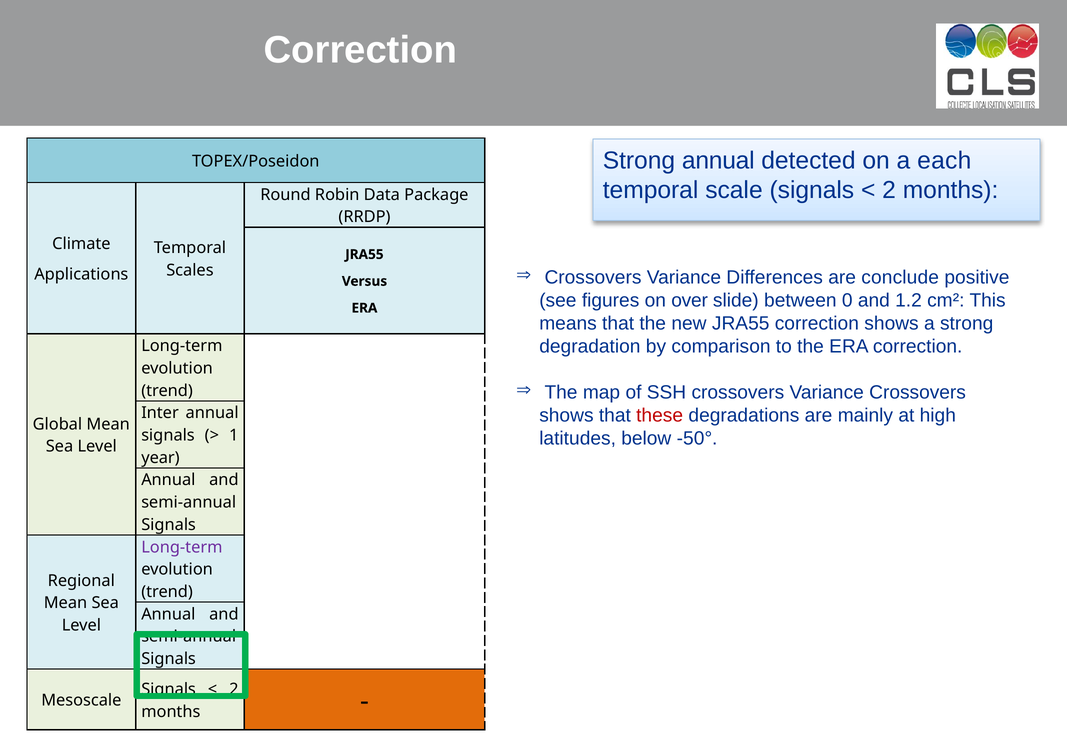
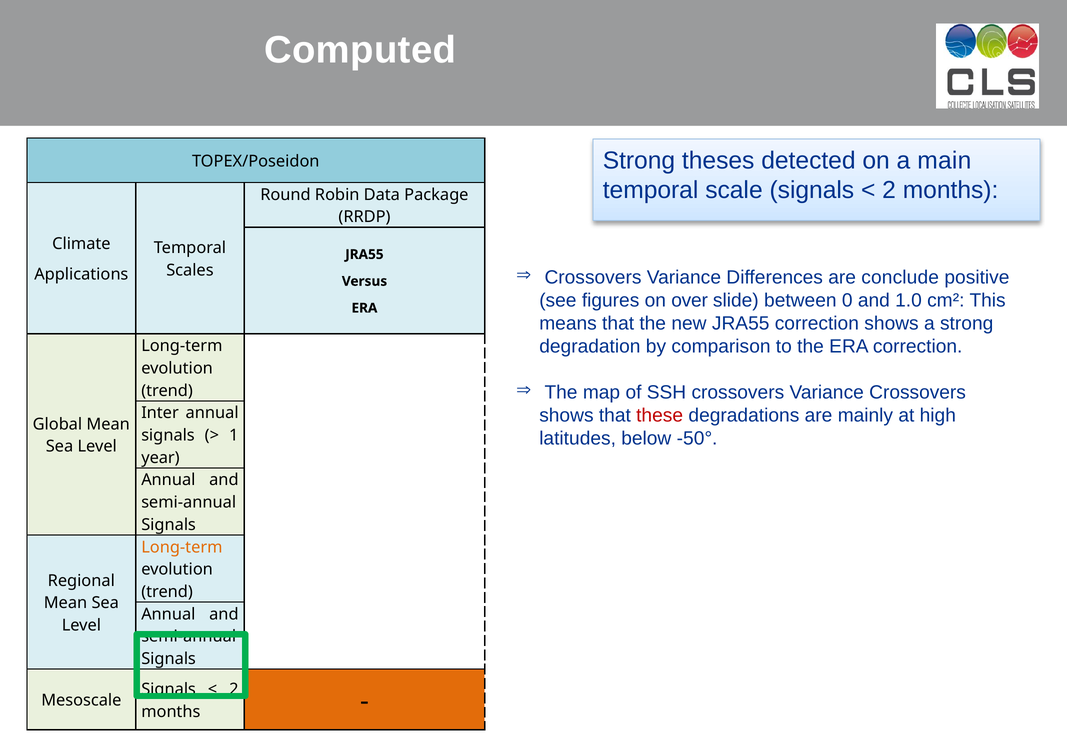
Correction at (360, 50): Correction -> Computed
Strong annual: annual -> theses
each: each -> main
1.2: 1.2 -> 1.0
Long-term at (182, 547) colour: purple -> orange
